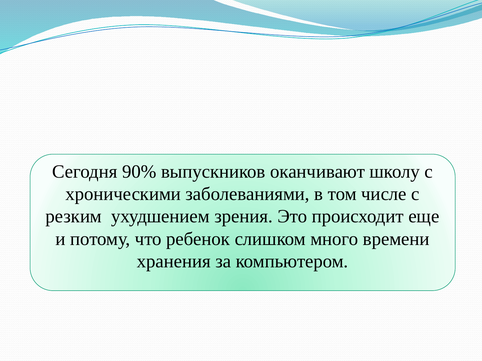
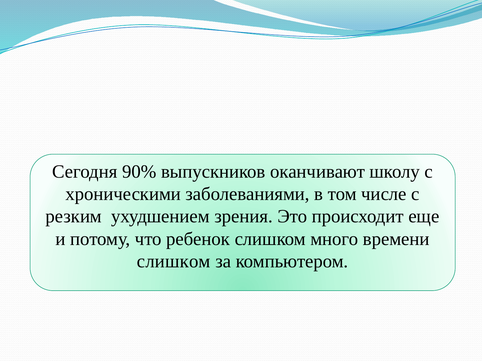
хранения at (174, 262): хранения -> слишком
